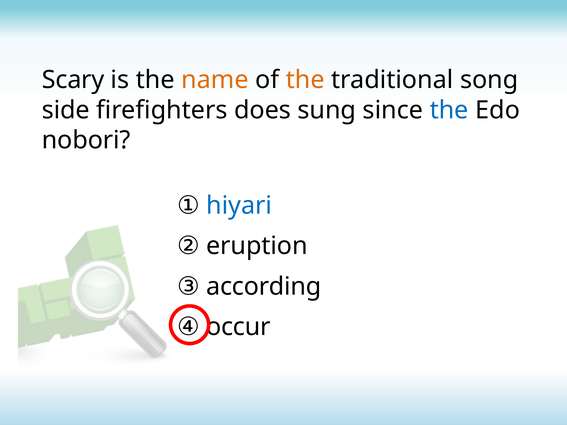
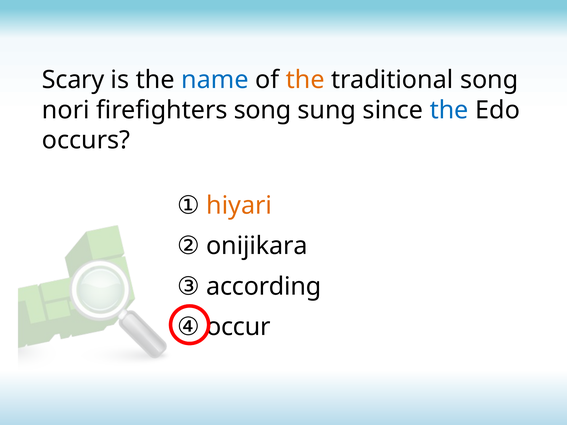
name colour: orange -> blue
side: side -> nori
firefighters does: does -> song
nobori: nobori -> occurs
hiyari colour: blue -> orange
eruption: eruption -> onijikara
